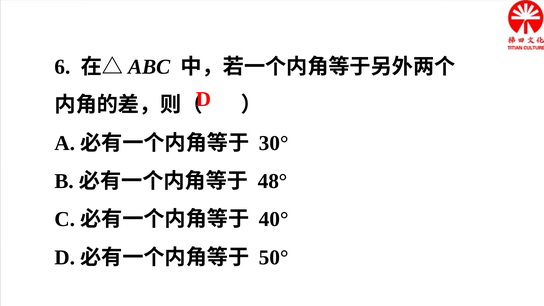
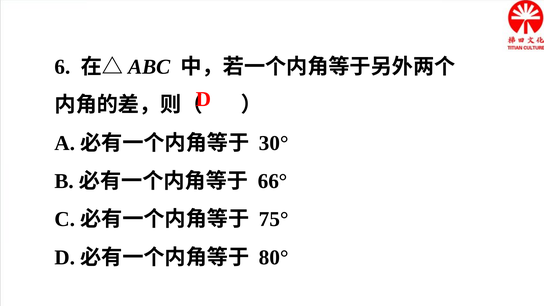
48°: 48° -> 66°
40°: 40° -> 75°
50°: 50° -> 80°
